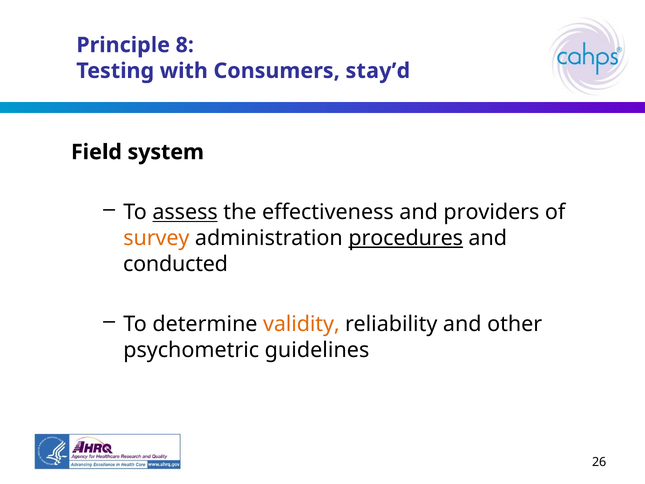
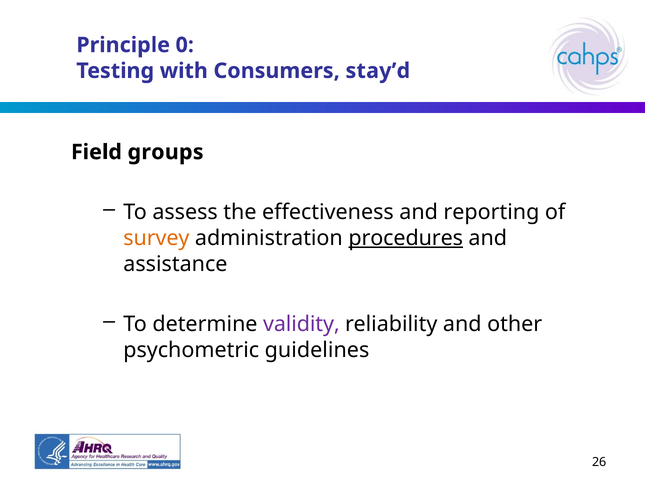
8: 8 -> 0
system: system -> groups
assess underline: present -> none
providers: providers -> reporting
conducted: conducted -> assistance
validity colour: orange -> purple
